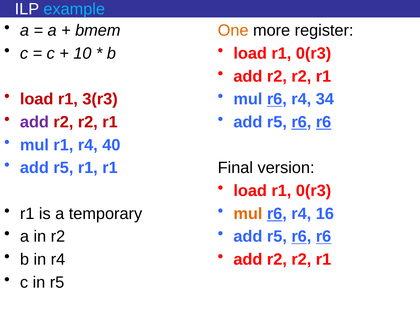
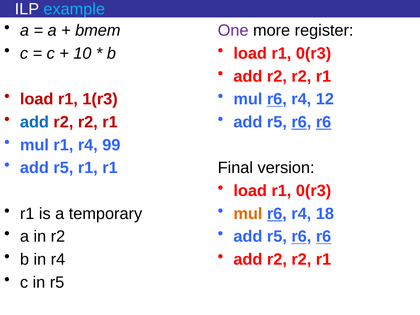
One colour: orange -> purple
3(r3: 3(r3 -> 1(r3
34: 34 -> 12
add at (34, 122) colour: purple -> blue
40: 40 -> 99
16: 16 -> 18
